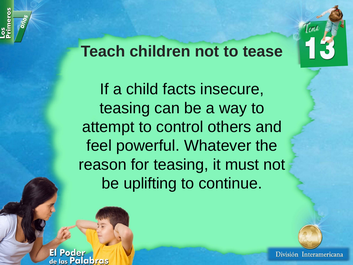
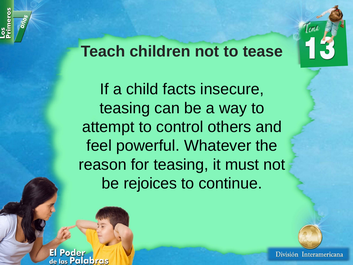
uplifting: uplifting -> rejoices
